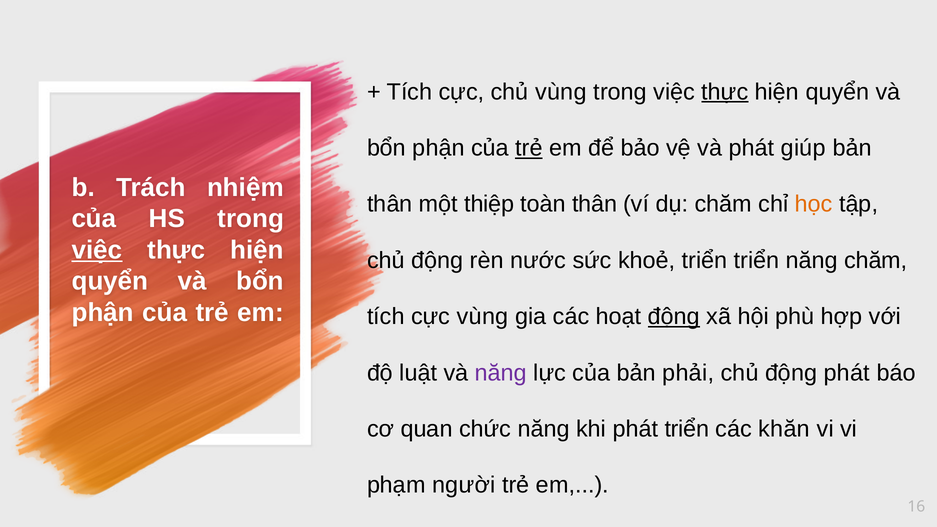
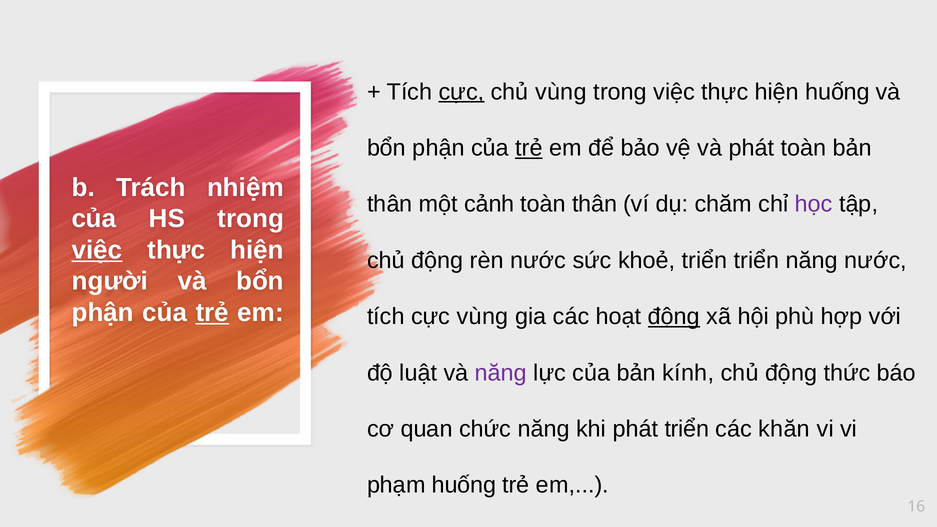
cực at (461, 92) underline: none -> present
thực at (725, 92) underline: present -> none
quyển at (837, 92): quyển -> huống
phát giúp: giúp -> toàn
thiệp: thiệp -> cảnh
học colour: orange -> purple
năng chăm: chăm -> nước
quyển at (110, 281): quyển -> người
trẻ at (212, 313) underline: none -> present
phải: phải -> kính
động phát: phát -> thức
phạm người: người -> huống
